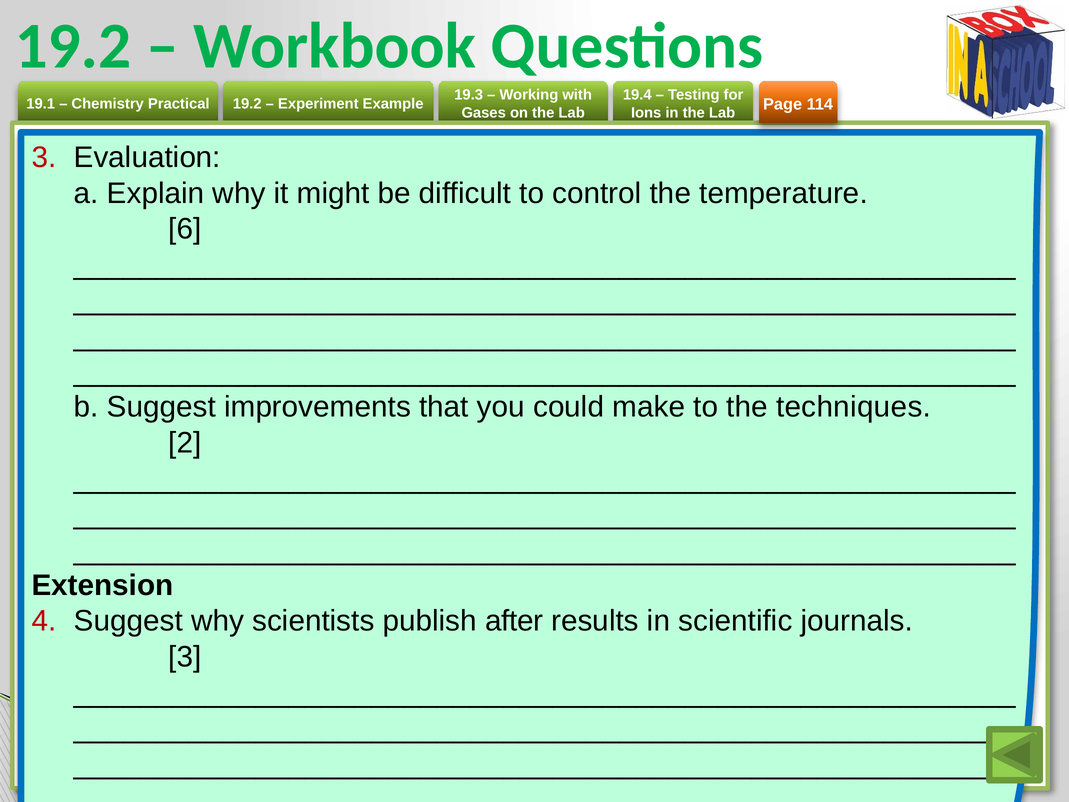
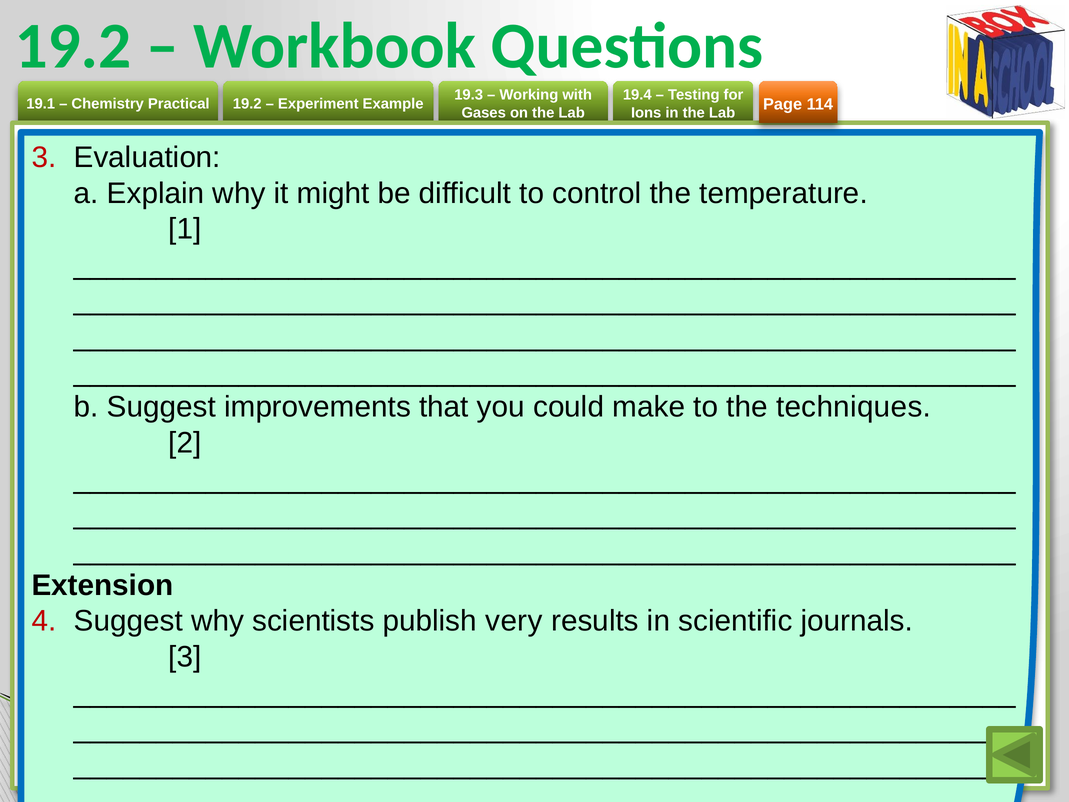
6: 6 -> 1
after: after -> very
